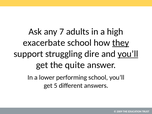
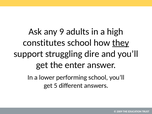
7: 7 -> 9
exacerbate: exacerbate -> constitutes
you’ll at (128, 54) underline: present -> none
quite: quite -> enter
